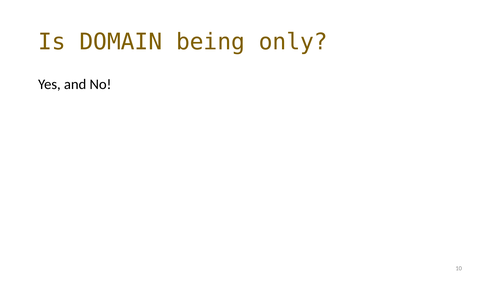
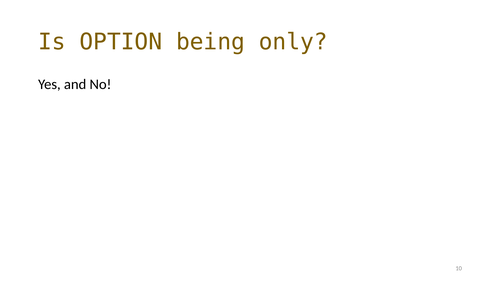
DOMAIN: DOMAIN -> OPTION
